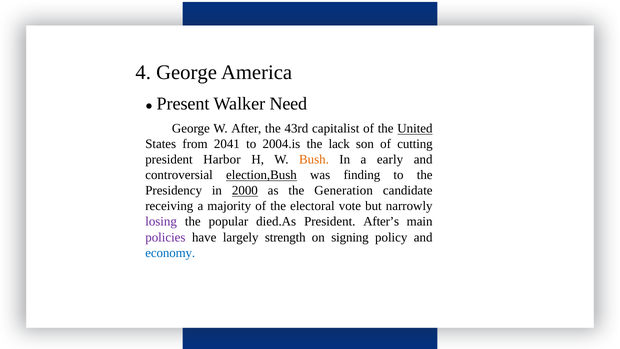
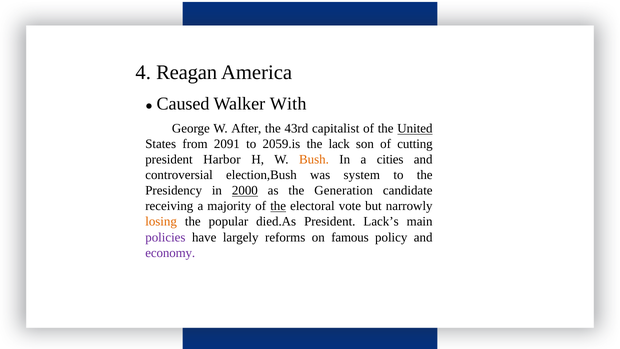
4 George: George -> Reagan
Present: Present -> Caused
Need: Need -> With
2041: 2041 -> 2091
2004.is: 2004.is -> 2059.is
early: early -> cities
election,Bush underline: present -> none
finding: finding -> system
the at (278, 206) underline: none -> present
losing colour: purple -> orange
After’s: After’s -> Lack’s
strength: strength -> reforms
signing: signing -> famous
economy colour: blue -> purple
